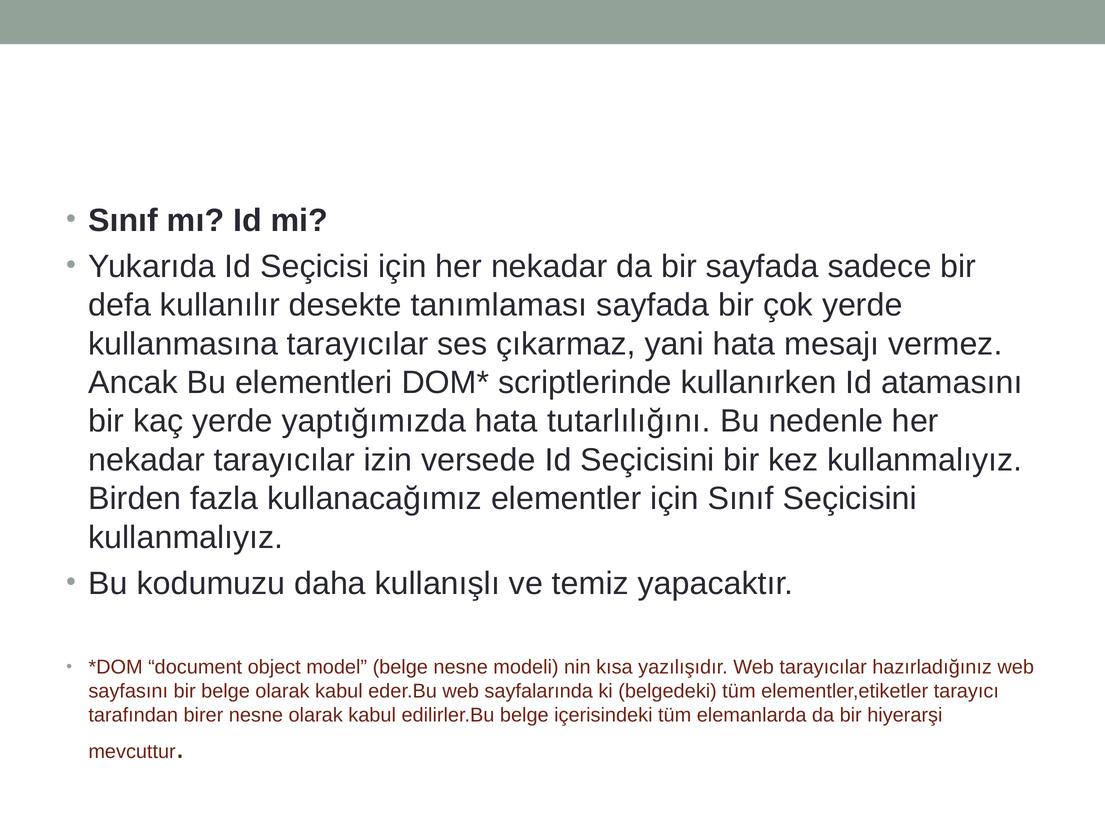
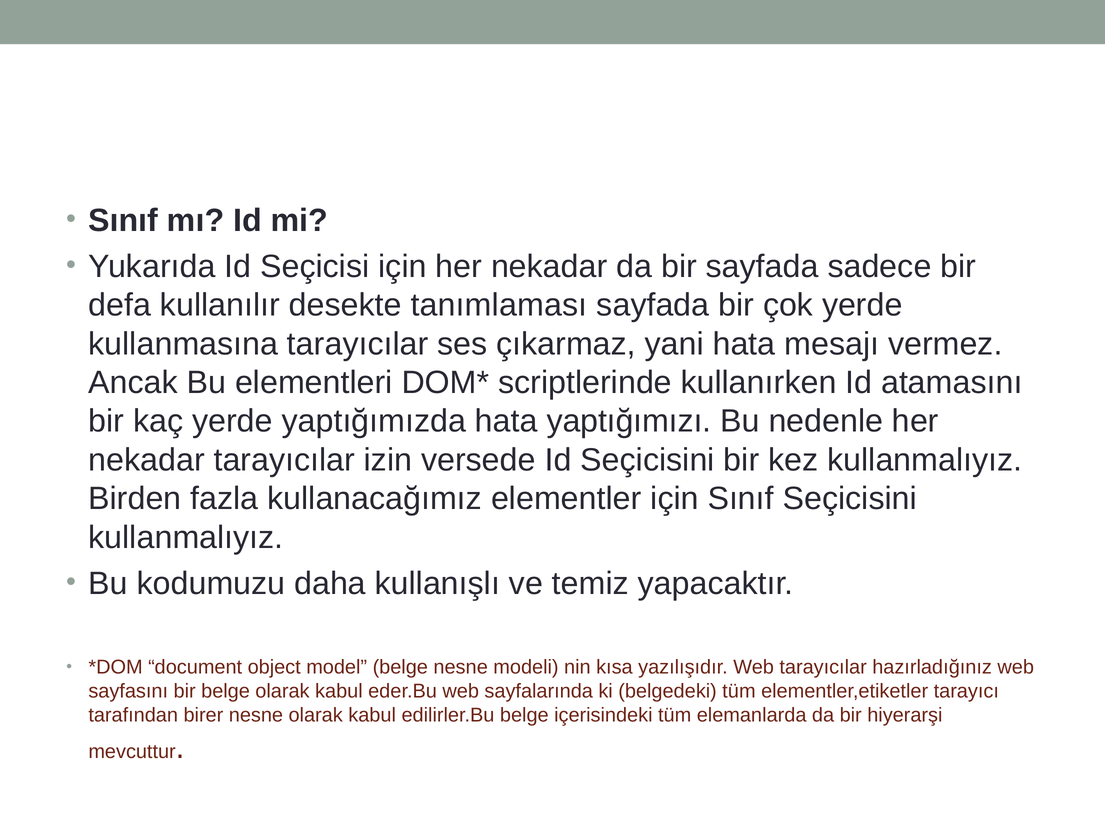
tutarlılığını: tutarlılığını -> yaptığımızı
